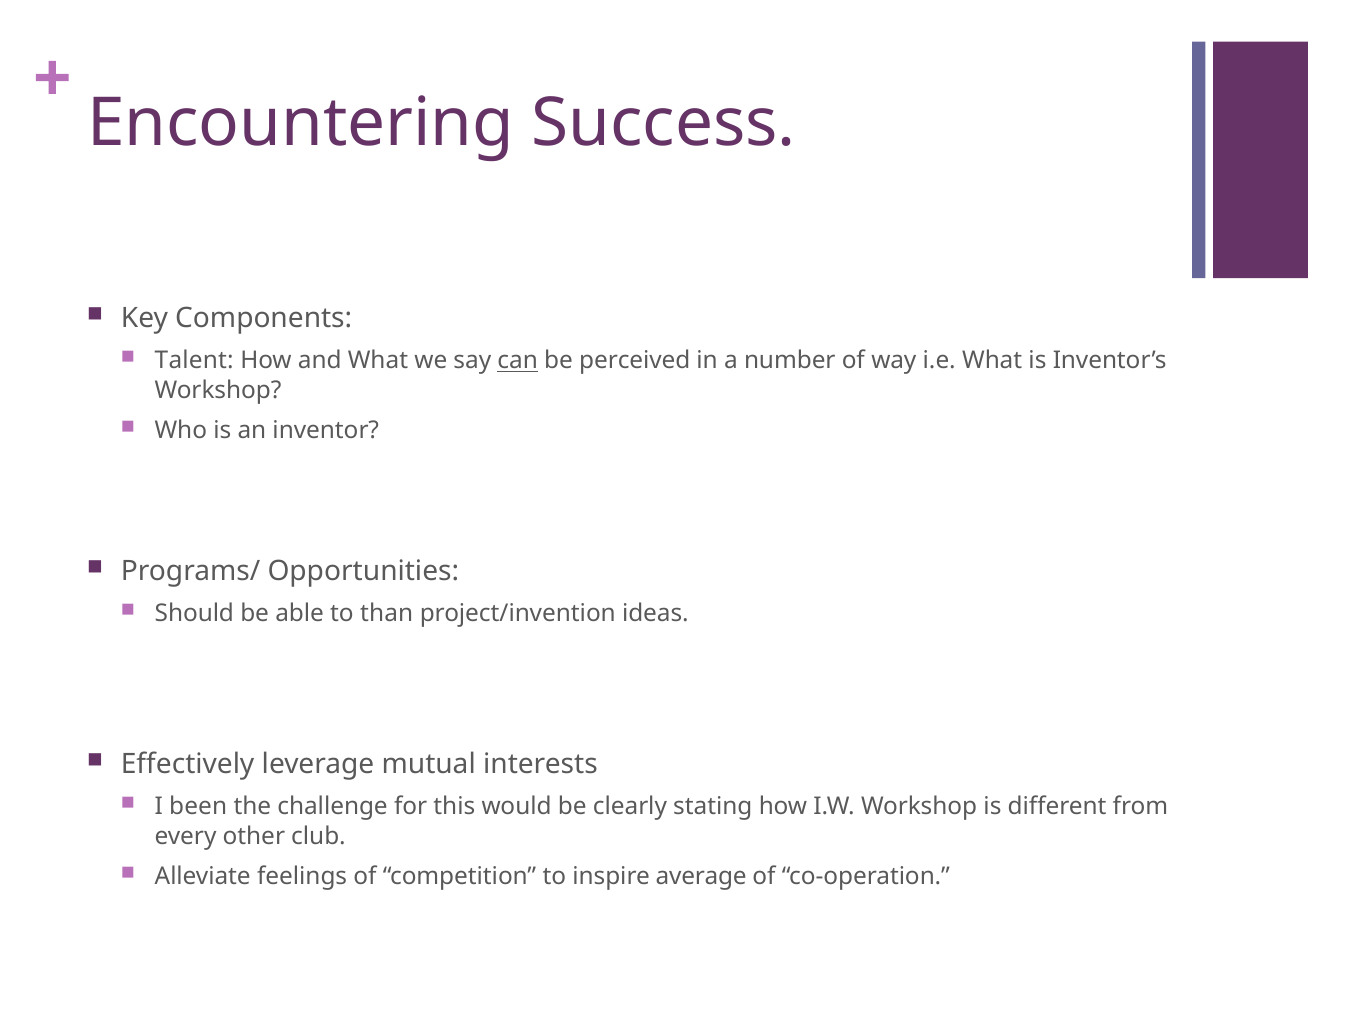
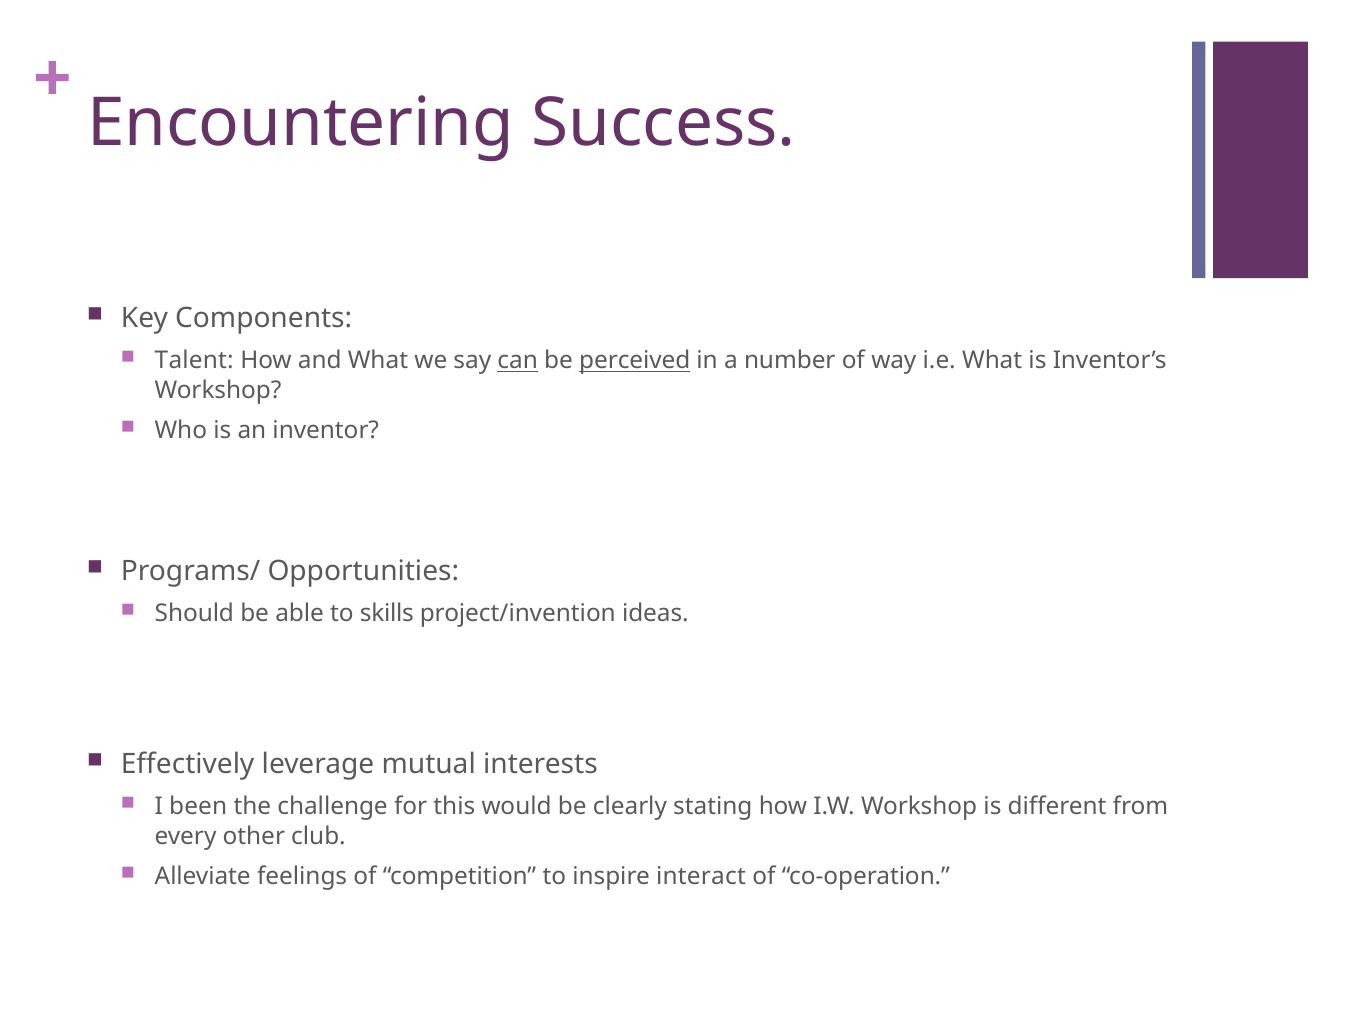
perceived underline: none -> present
than: than -> skills
average: average -> interact
